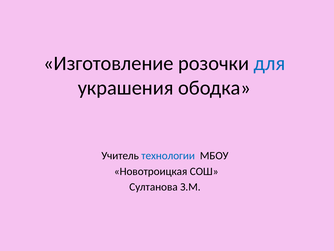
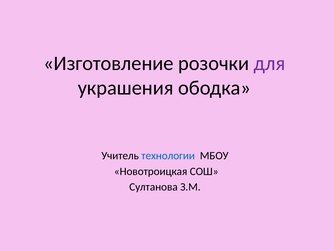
для colour: blue -> purple
